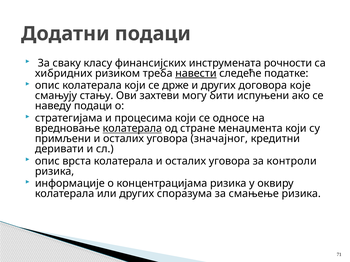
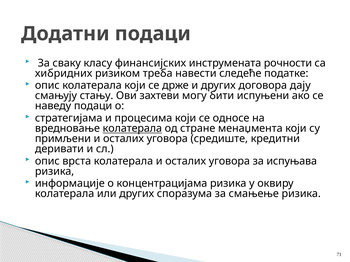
навести underline: present -> none
које: које -> дају
значајног: значајног -> средиште
контроли: контроли -> испуњава
